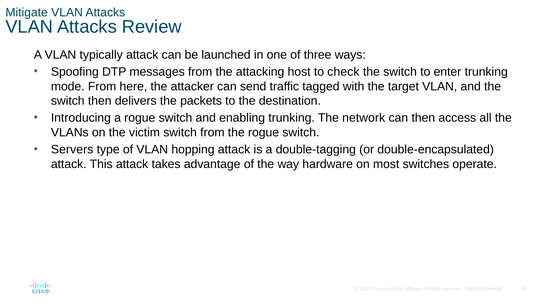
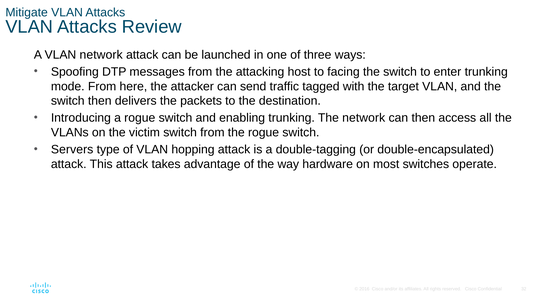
VLAN typically: typically -> network
check: check -> facing
